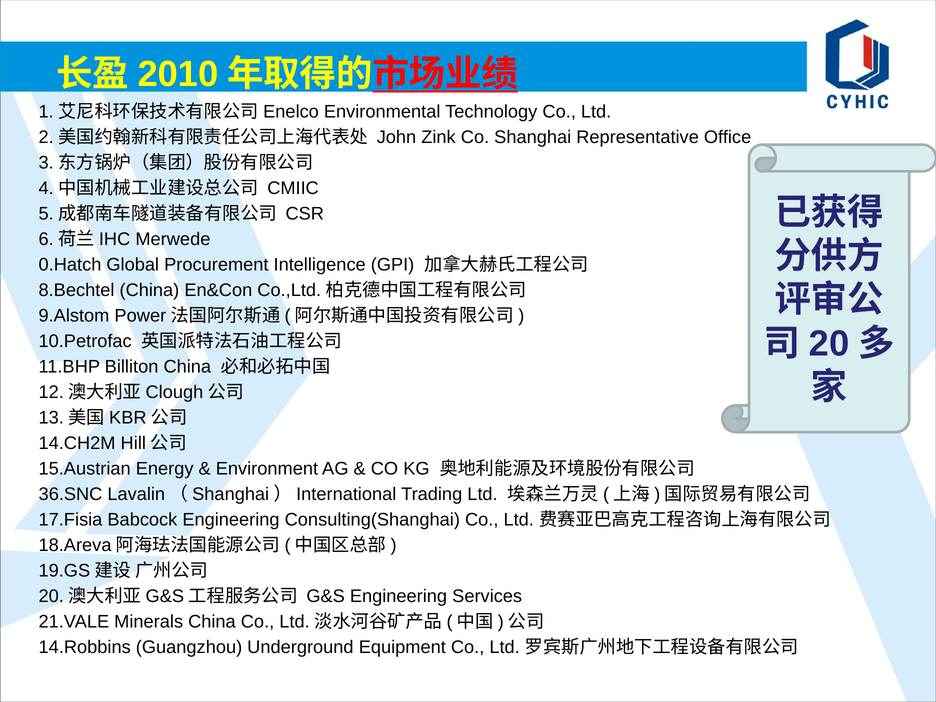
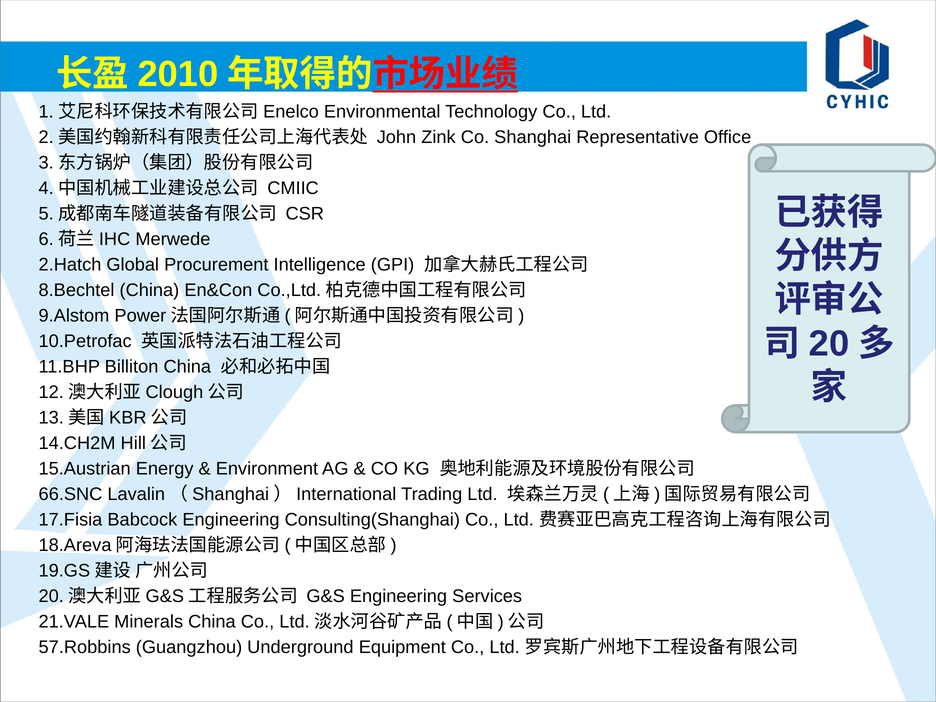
0.Hatch: 0.Hatch -> 2.Hatch
36.SNC: 36.SNC -> 66.SNC
14.Robbins: 14.Robbins -> 57.Robbins
